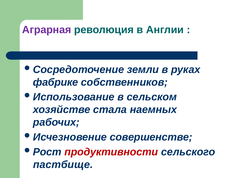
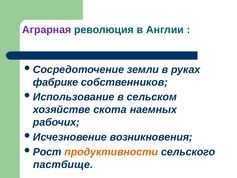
стала: стала -> скота
совершенстве: совершенстве -> возникновения
продуктивности colour: red -> orange
